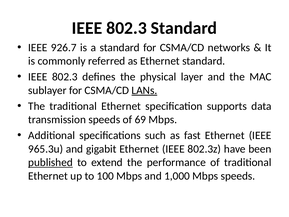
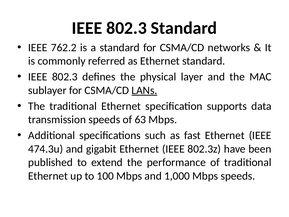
926.7: 926.7 -> 762.2
69: 69 -> 63
965.3u: 965.3u -> 474.3u
published underline: present -> none
